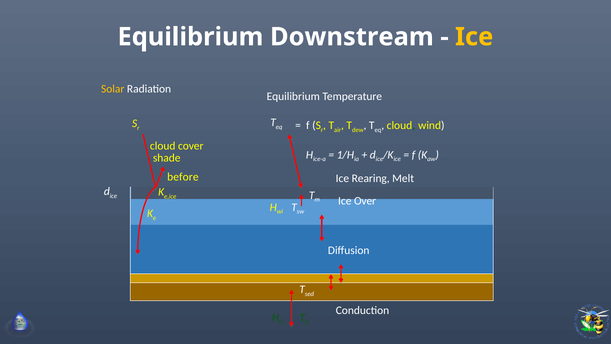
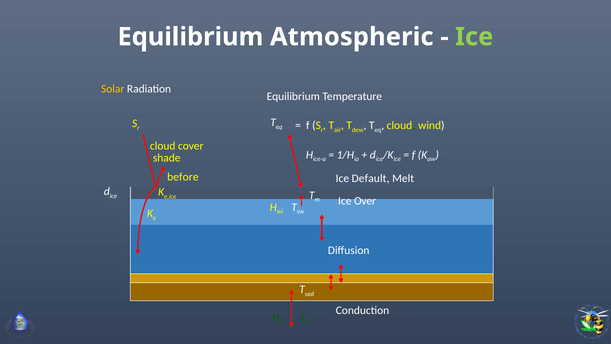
Downstream: Downstream -> Atmospheric
Ice at (474, 37) colour: yellow -> light green
Rearing: Rearing -> Default
